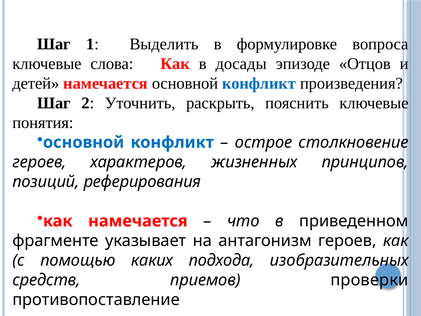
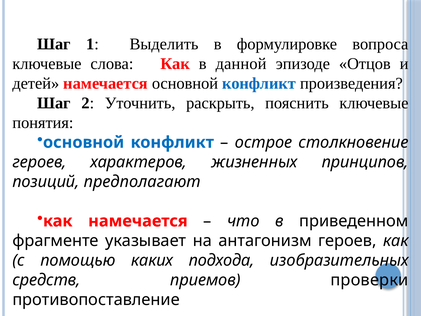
досады: досады -> данной
реферирования: реферирования -> предполагают
